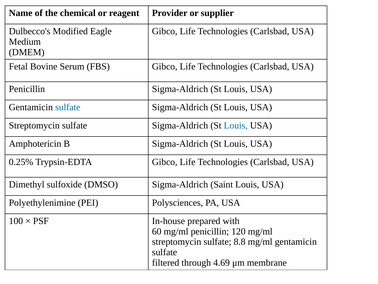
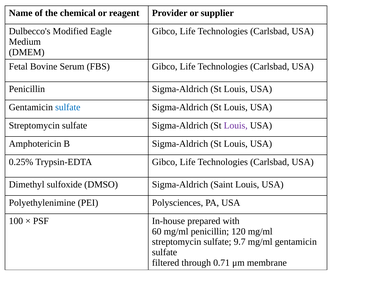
Louis at (236, 125) colour: blue -> purple
8.8: 8.8 -> 9.7
4.69: 4.69 -> 0.71
